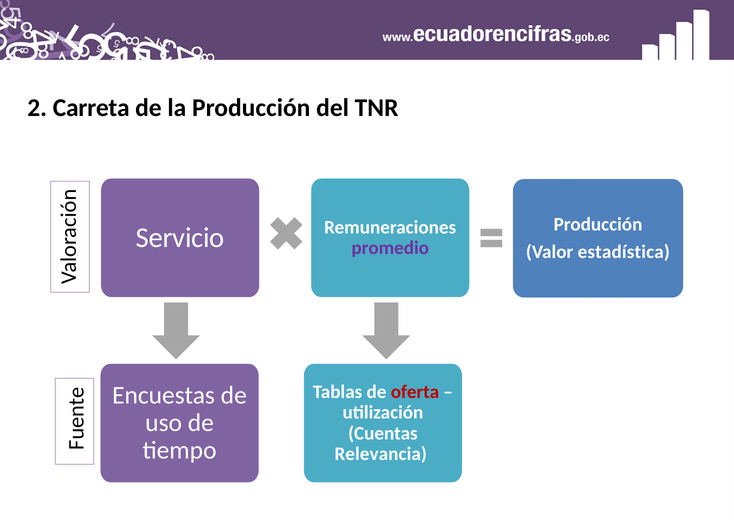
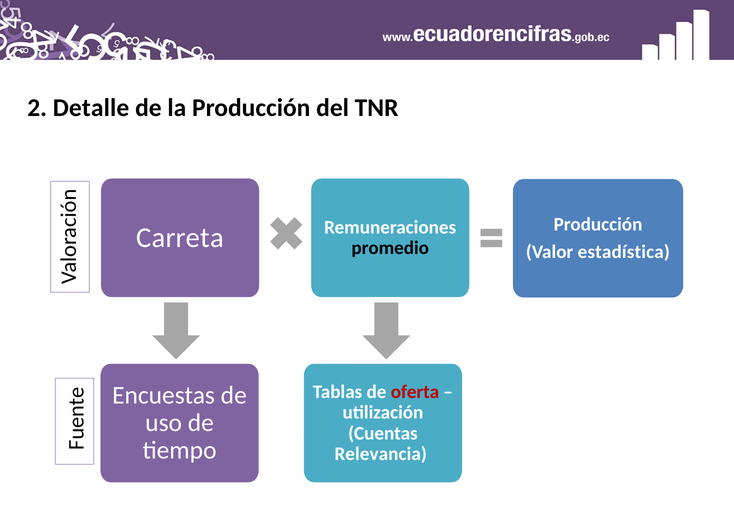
Carreta: Carreta -> Detalle
Servicio: Servicio -> Carreta
promedio colour: purple -> black
